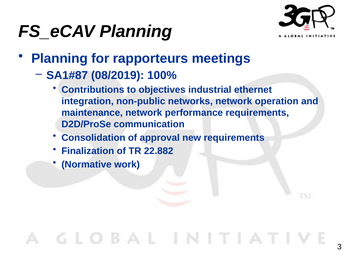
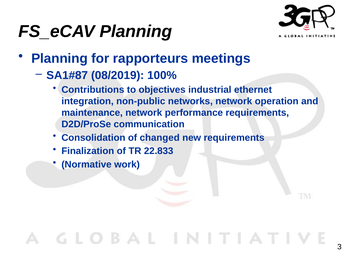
approval: approval -> changed
22.882: 22.882 -> 22.833
